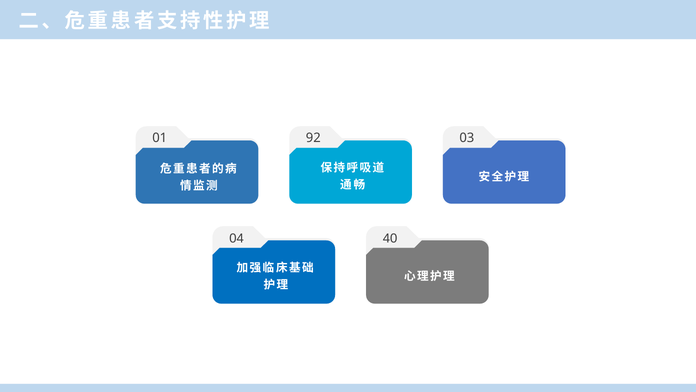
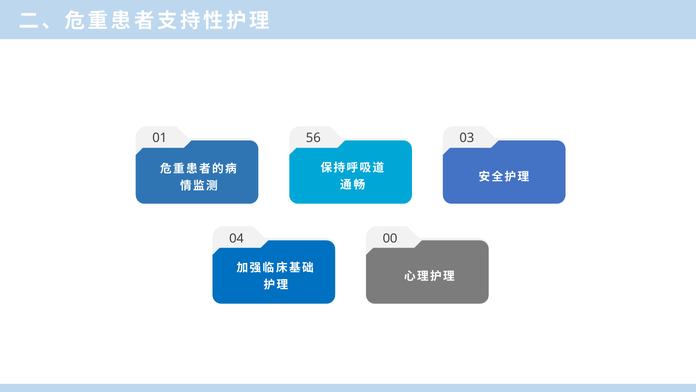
92: 92 -> 56
40: 40 -> 00
